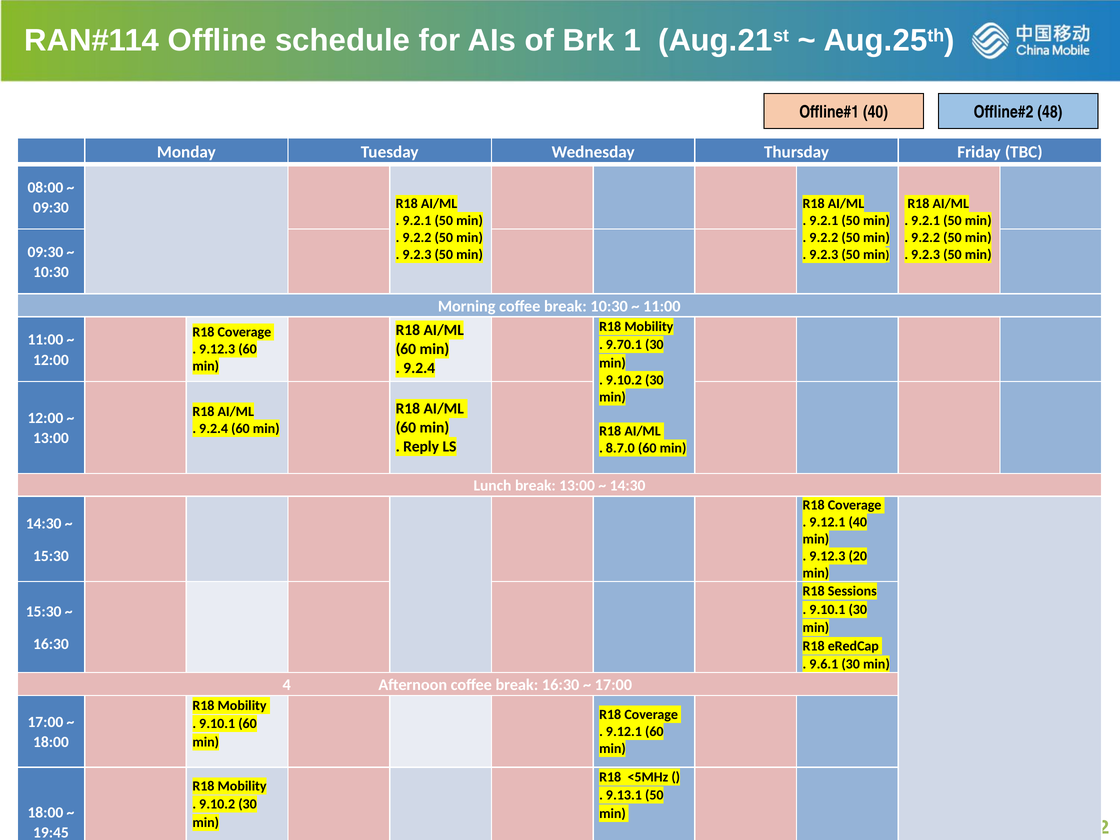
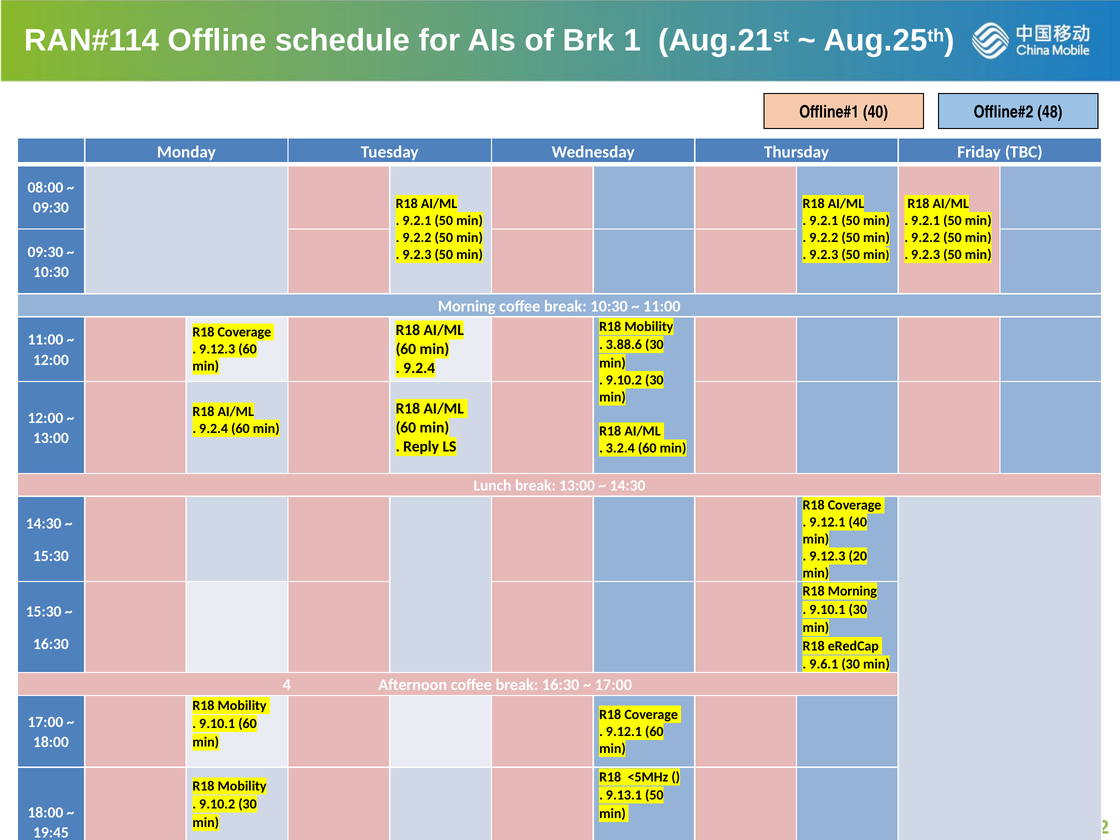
9.70.1: 9.70.1 -> 3.88.6
8.7.0: 8.7.0 -> 3.2.4
R18 Sessions: Sessions -> Morning
